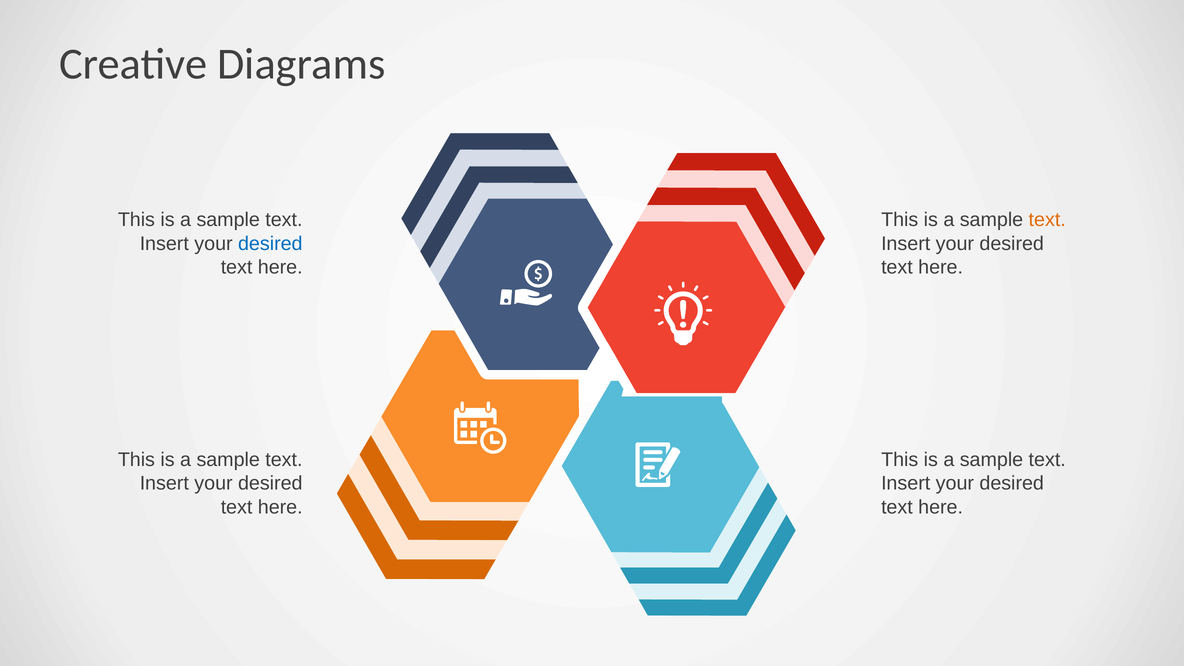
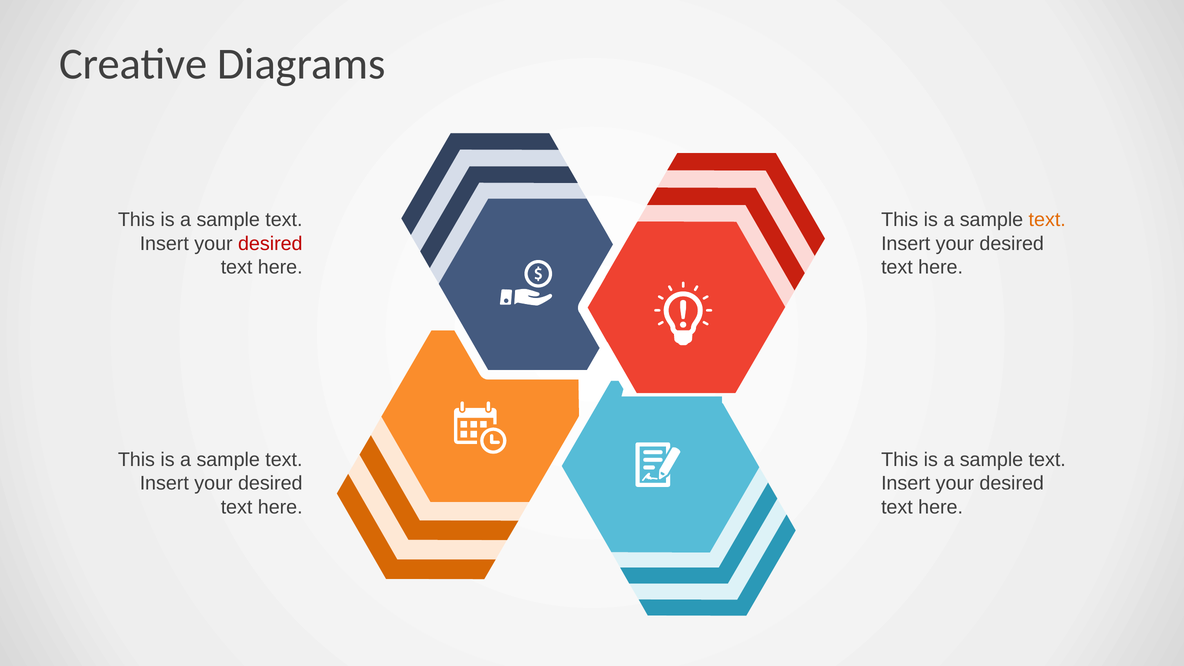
desired at (270, 244) colour: blue -> red
